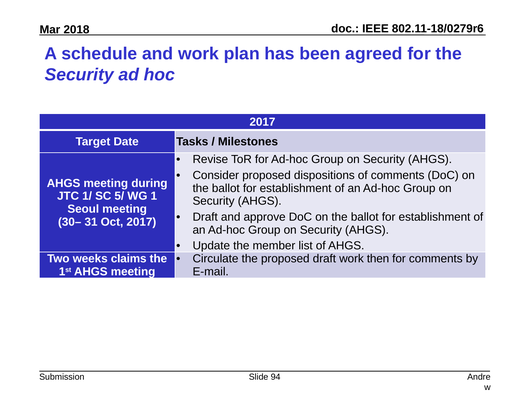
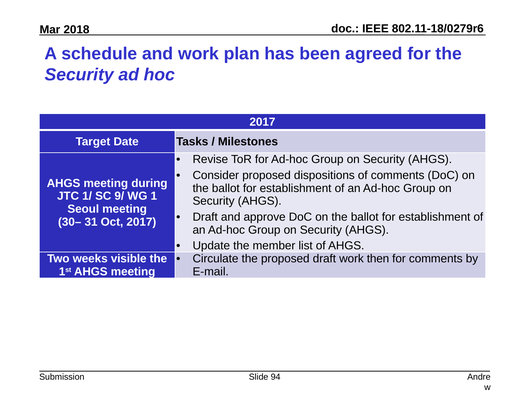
5/: 5/ -> 9/
claims: claims -> visible
